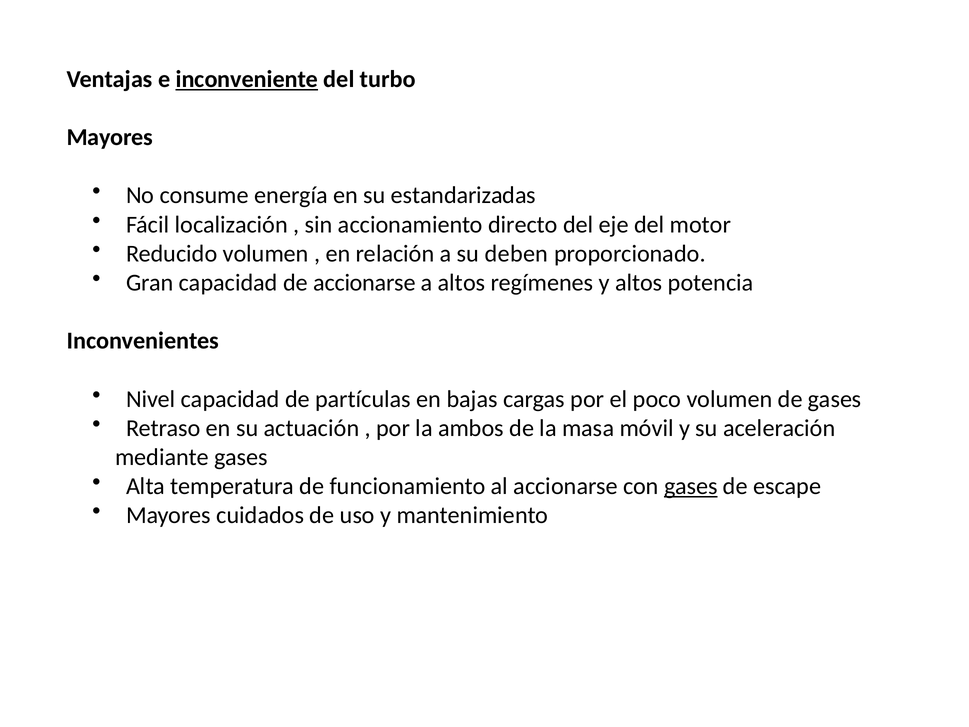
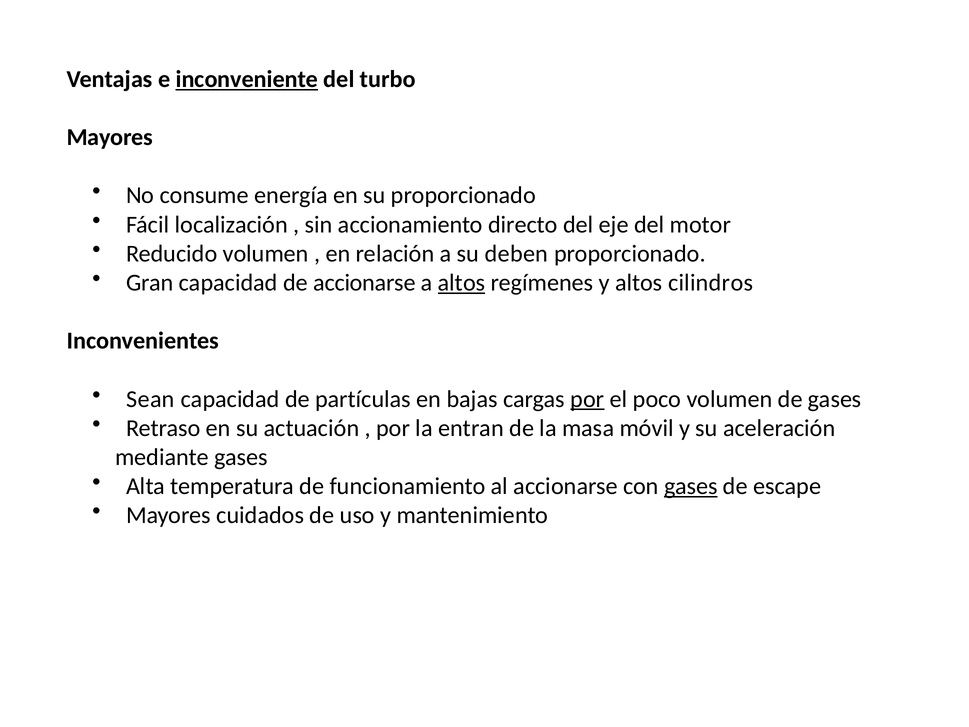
su estandarizadas: estandarizadas -> proporcionado
altos at (462, 283) underline: none -> present
potencia: potencia -> cilindros
Nivel: Nivel -> Sean
por at (587, 399) underline: none -> present
ambos: ambos -> entran
